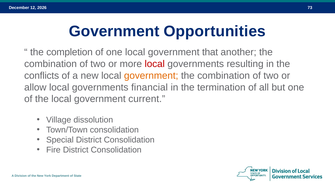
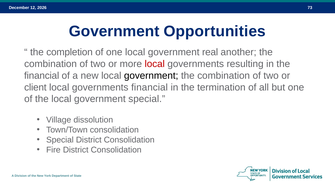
that: that -> real
conflicts at (42, 76): conflicts -> financial
government at (151, 76) colour: orange -> black
allow: allow -> client
government current: current -> special
